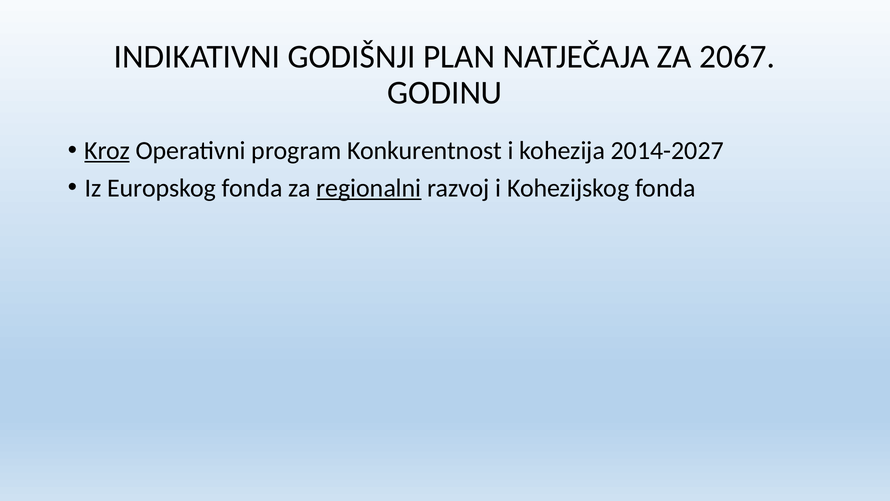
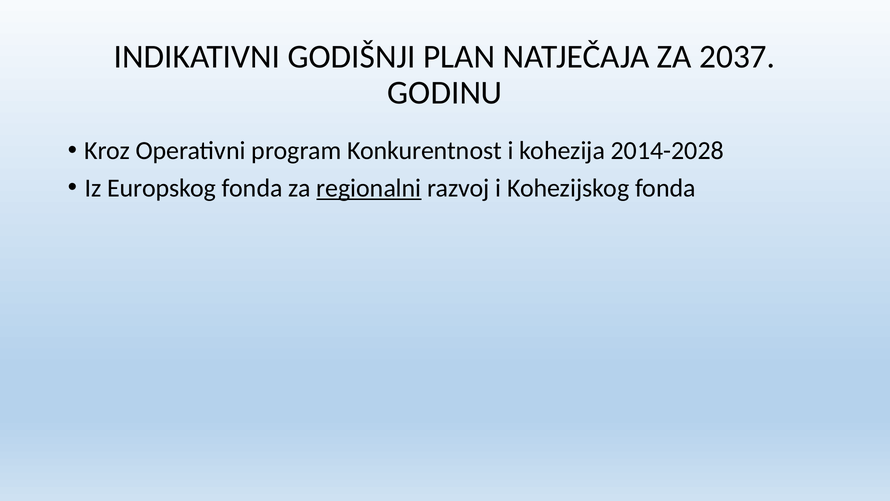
2067: 2067 -> 2037
Kroz underline: present -> none
2014-2027: 2014-2027 -> 2014-2028
